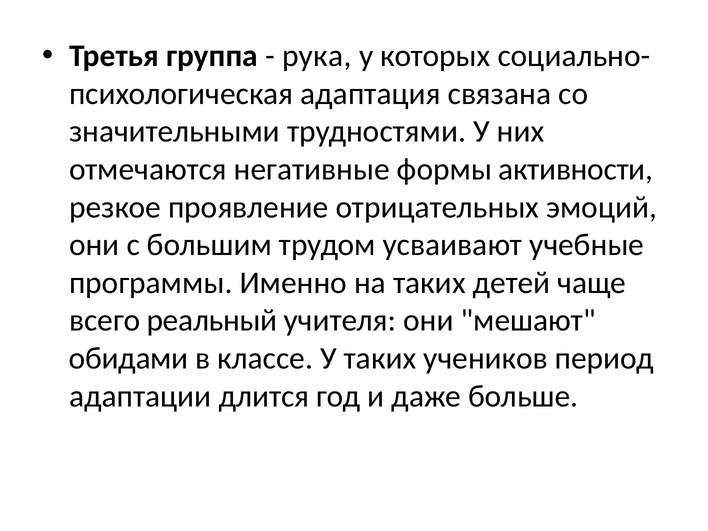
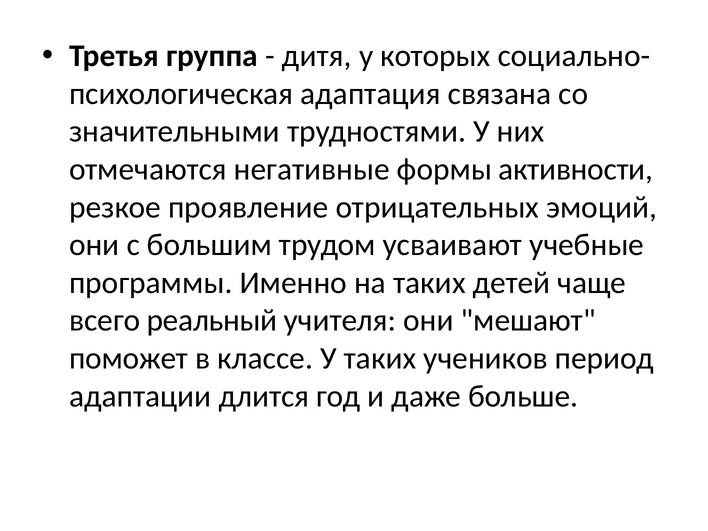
рука: рука -> дитя
обидами: обидами -> поможет
